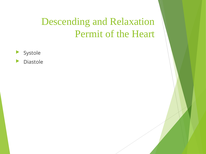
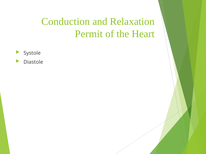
Descending: Descending -> Conduction
